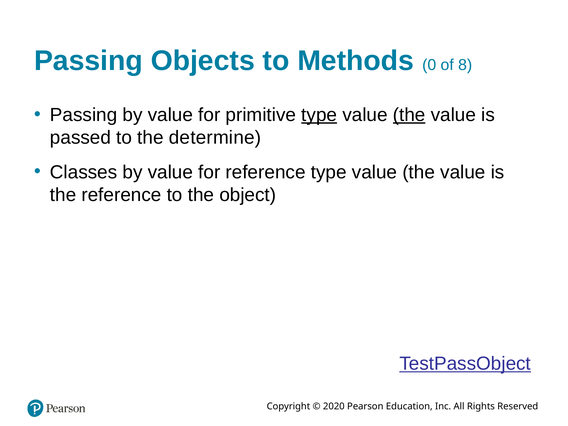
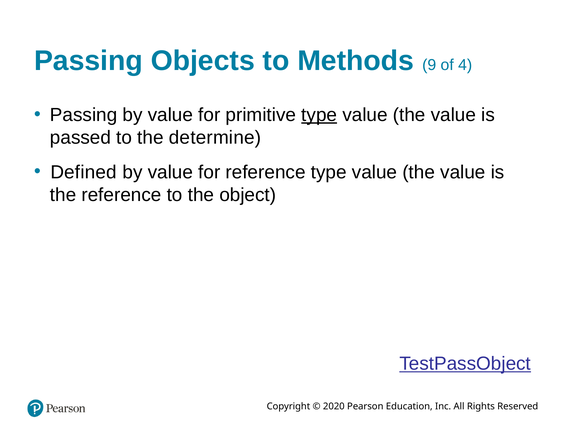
0: 0 -> 9
8: 8 -> 4
the at (409, 115) underline: present -> none
Classes: Classes -> Defined
